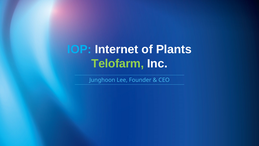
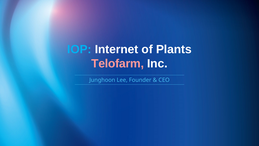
Telofarm colour: light green -> pink
